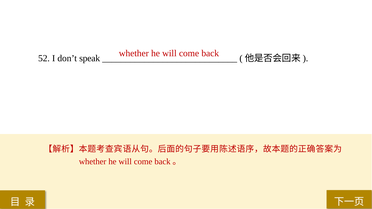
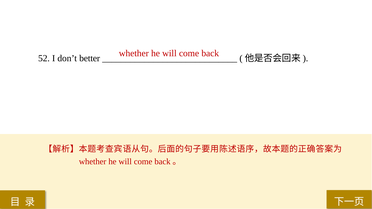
speak: speak -> better
